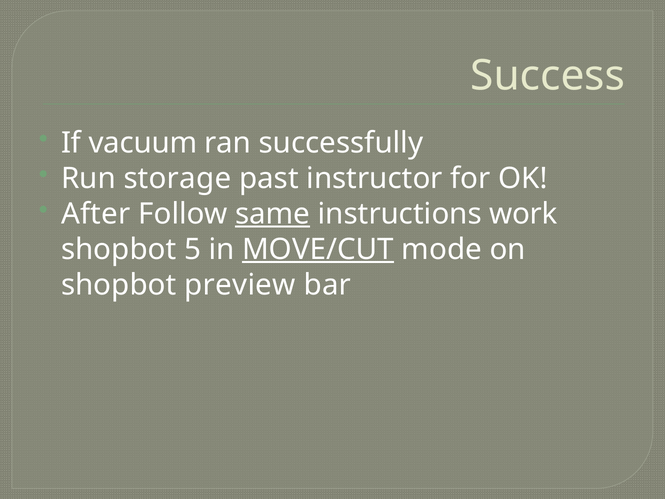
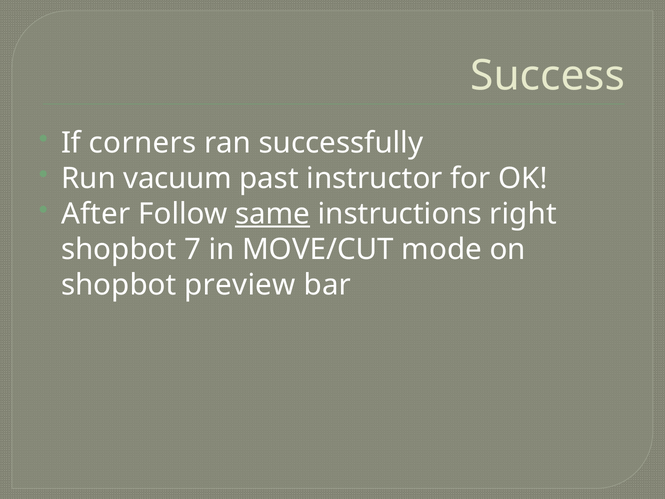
vacuum: vacuum -> corners
storage: storage -> vacuum
work: work -> right
5: 5 -> 7
MOVE/CUT underline: present -> none
